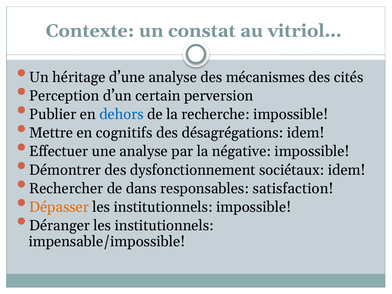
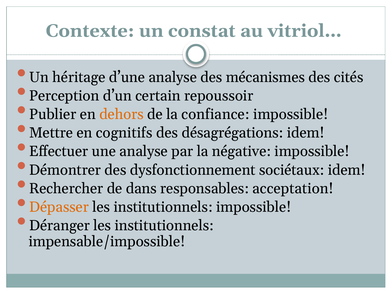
perversion: perversion -> repoussoir
dehors colour: blue -> orange
recherche: recherche -> confiance
satisfaction: satisfaction -> acceptation
